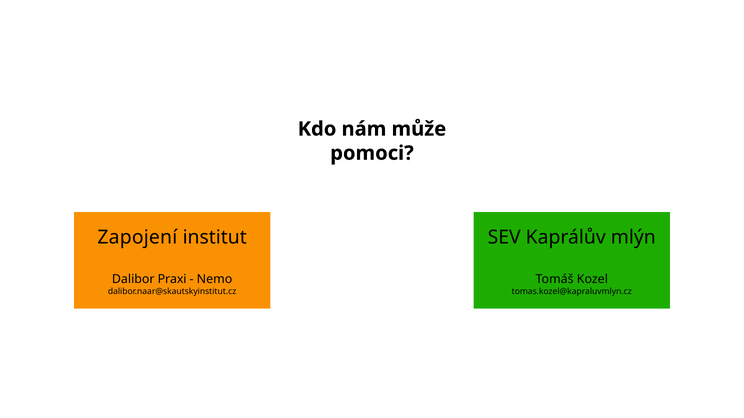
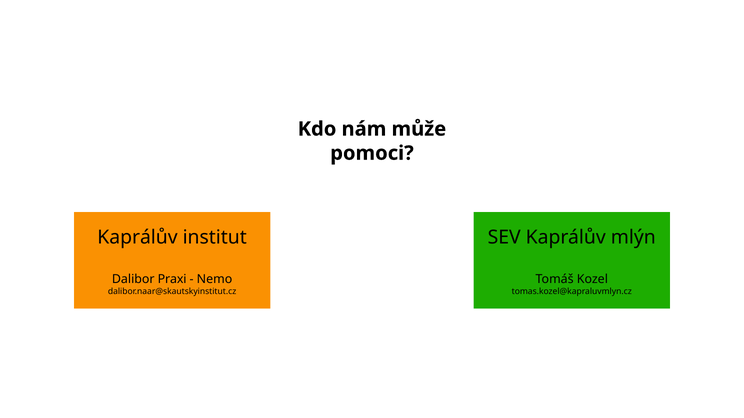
Zapojení at (137, 238): Zapojení -> Kaprálův
